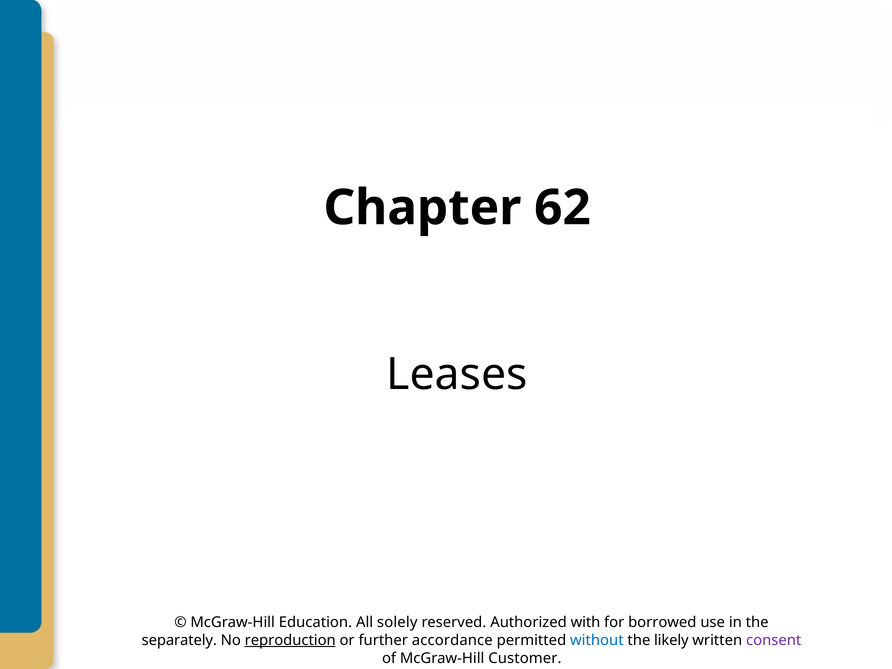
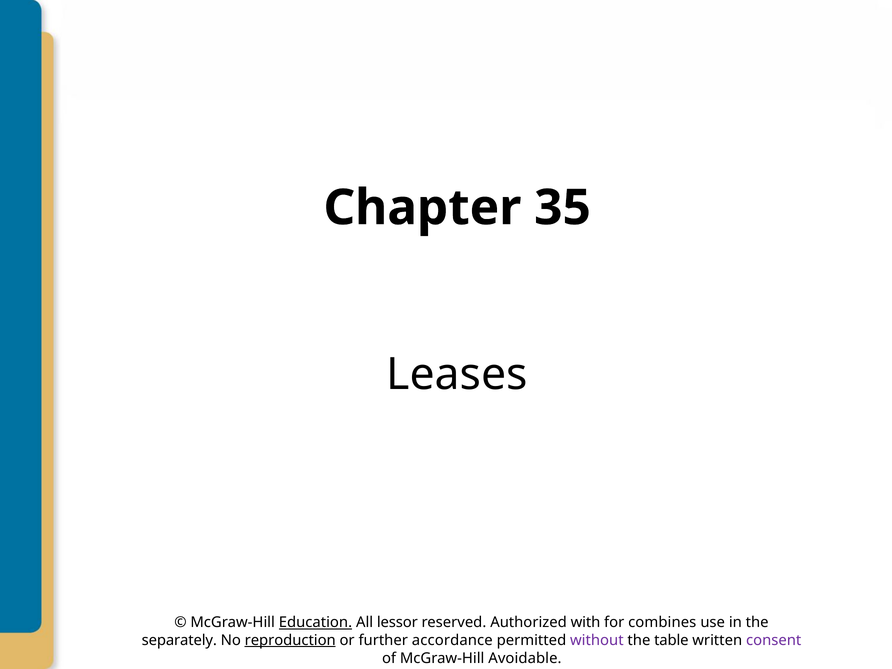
62: 62 -> 35
Education underline: none -> present
solely: solely -> lessor
borrowed: borrowed -> combines
without colour: blue -> purple
likely: likely -> table
Customer: Customer -> Avoidable
